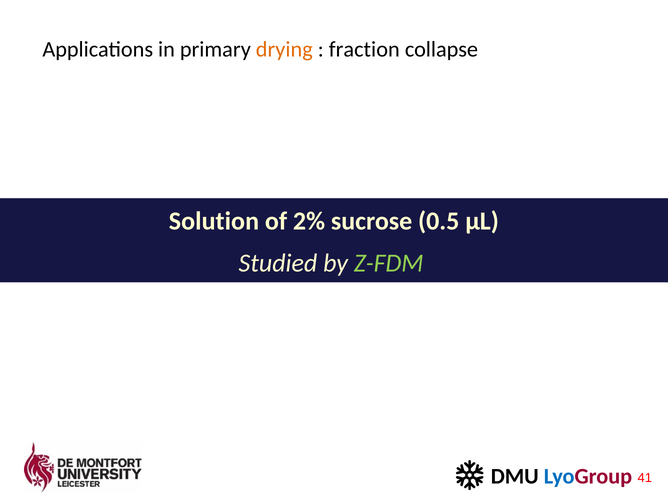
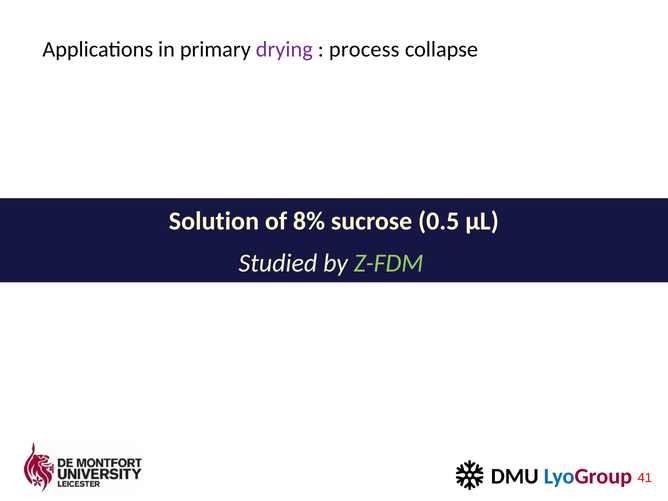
drying colour: orange -> purple
fraction: fraction -> process
2%: 2% -> 8%
